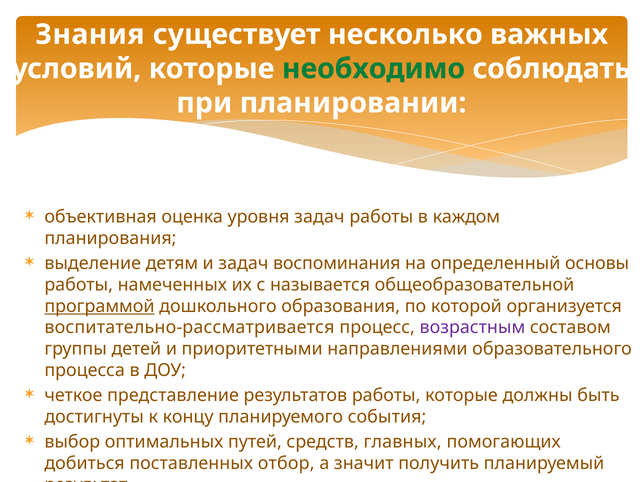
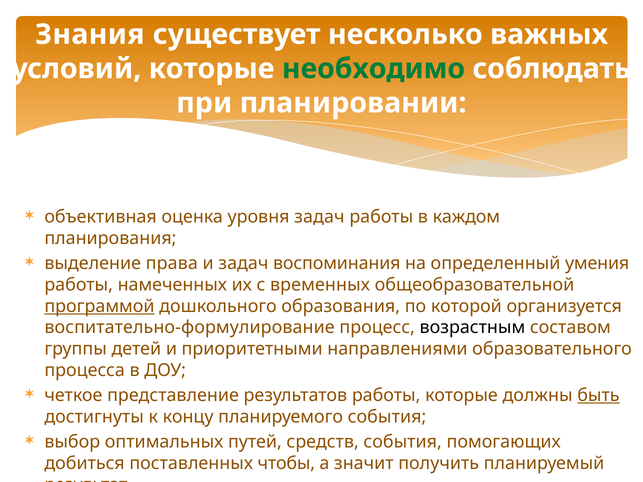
детям: детям -> права
основы: основы -> умения
называется: называется -> временных
воспитательно-рассматривается: воспитательно-рассматривается -> воспитательно-формулирование
возрастным colour: purple -> black
быть underline: none -> present
средств главных: главных -> события
отбор: отбор -> чтобы
